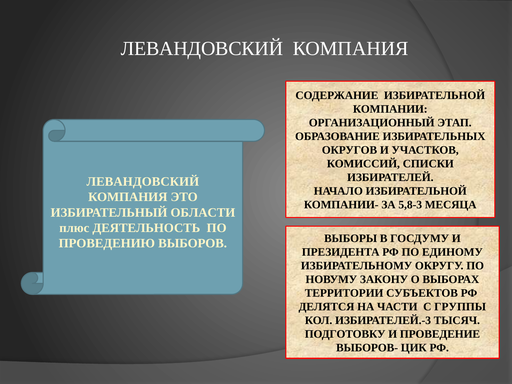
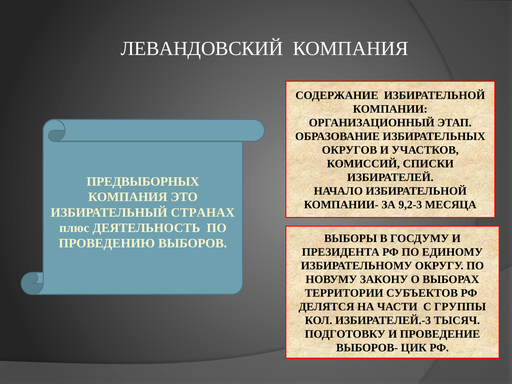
ЛЕВАНДОВСКИЙ at (143, 182): ЛЕВАНДОВСКИЙ -> ПРЕДВЫБОРНЫХ
5,8-3: 5,8-3 -> 9,2-3
ОБЛАСТИ: ОБЛАСТИ -> СТРАНАХ
